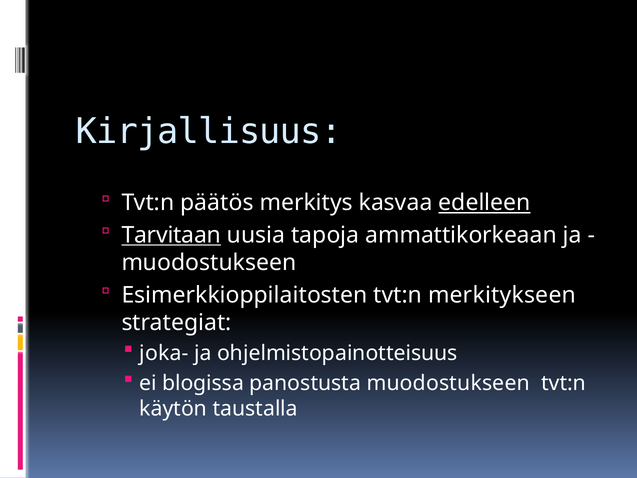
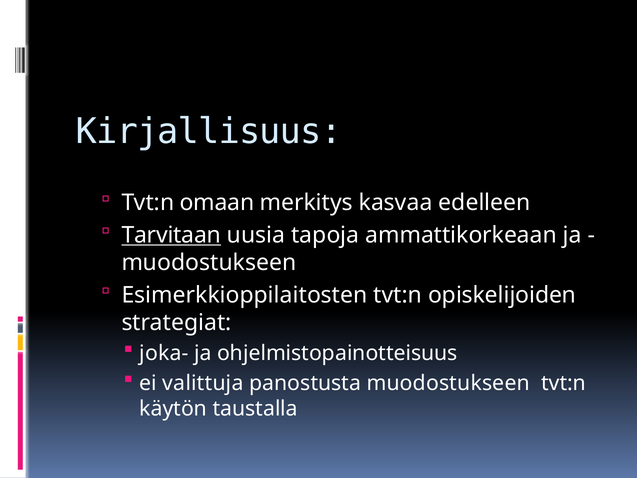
päätös: päätös -> omaan
edelleen underline: present -> none
merkitykseen: merkitykseen -> opiskelijoiden
blogissa: blogissa -> valittuja
